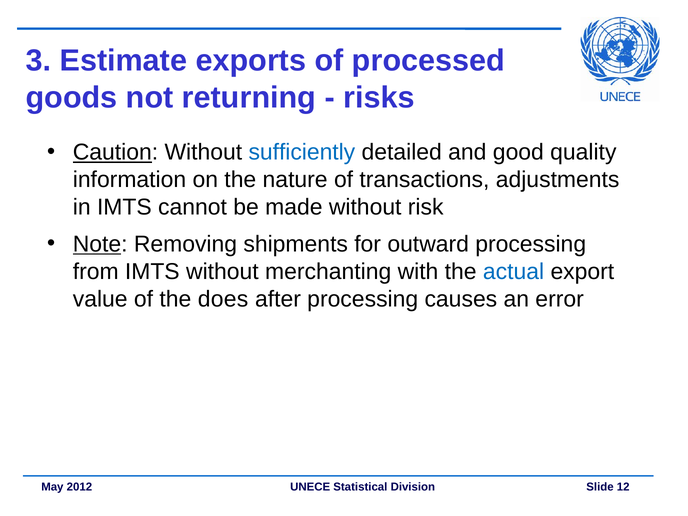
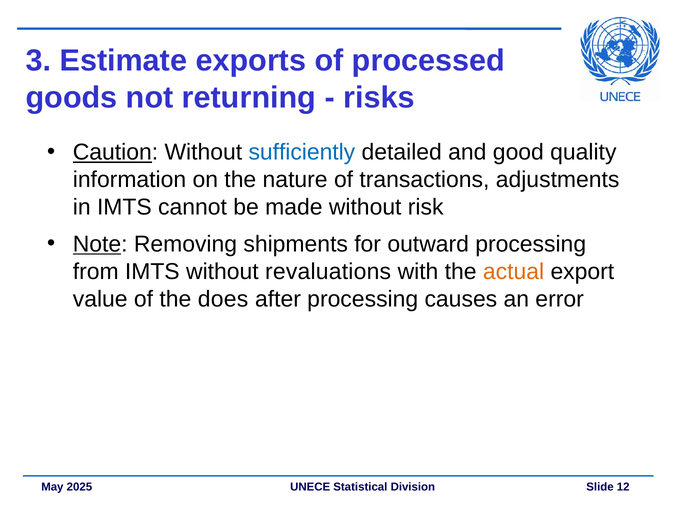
merchanting: merchanting -> revaluations
actual colour: blue -> orange
2012: 2012 -> 2025
